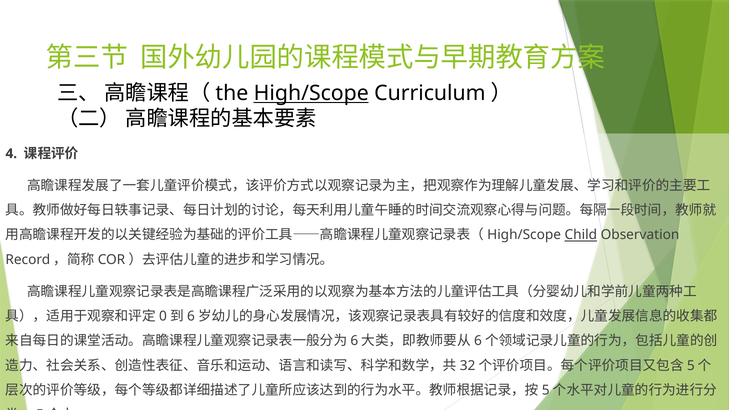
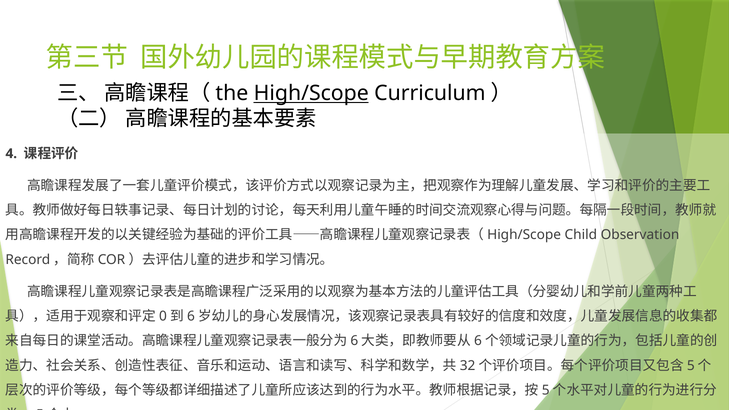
Child underline: present -> none
